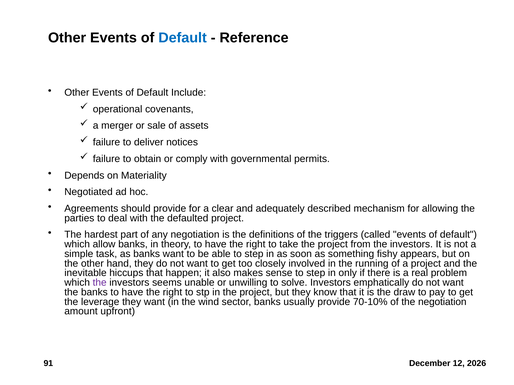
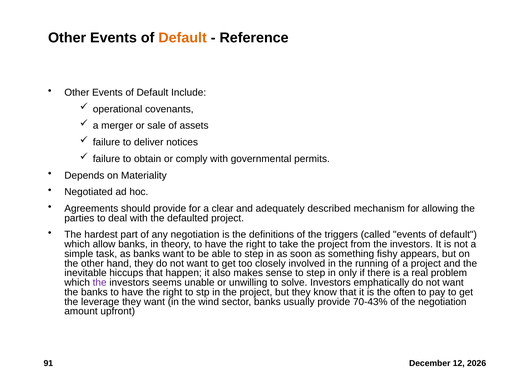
Default at (183, 38) colour: blue -> orange
draw: draw -> often
70-10%: 70-10% -> 70-43%
